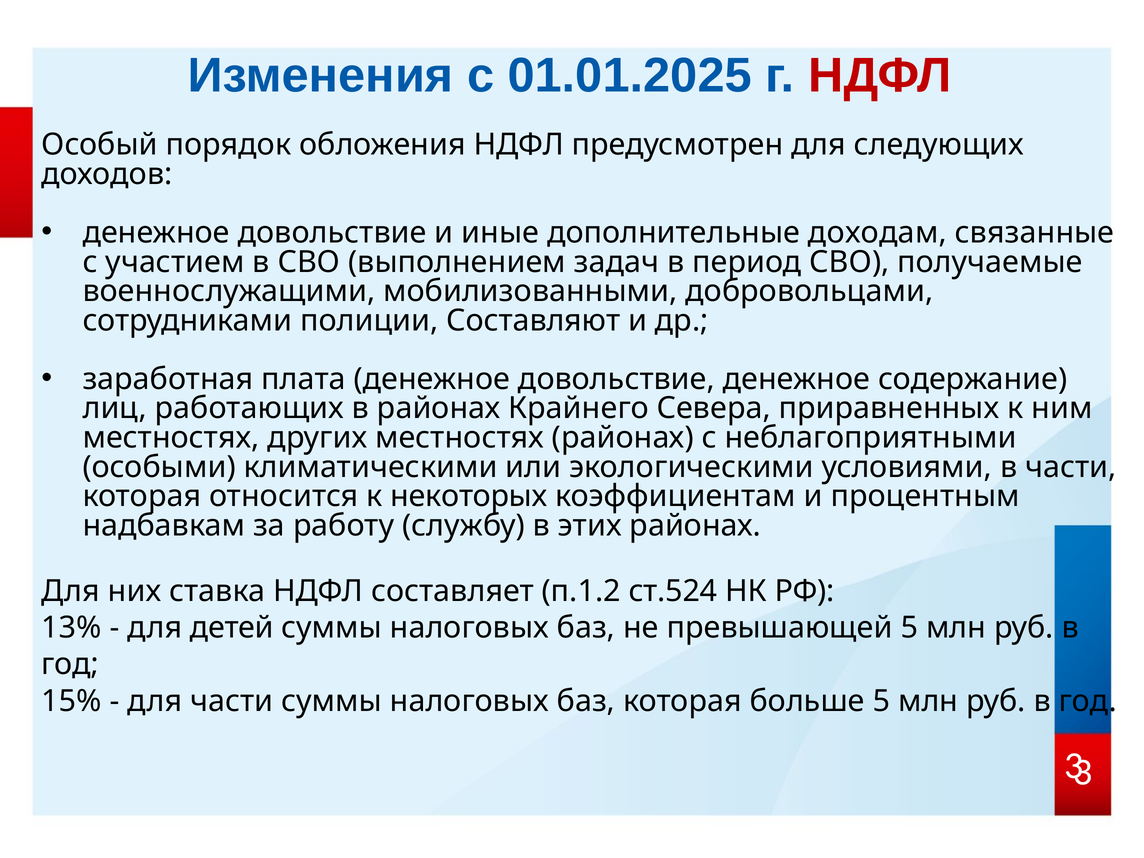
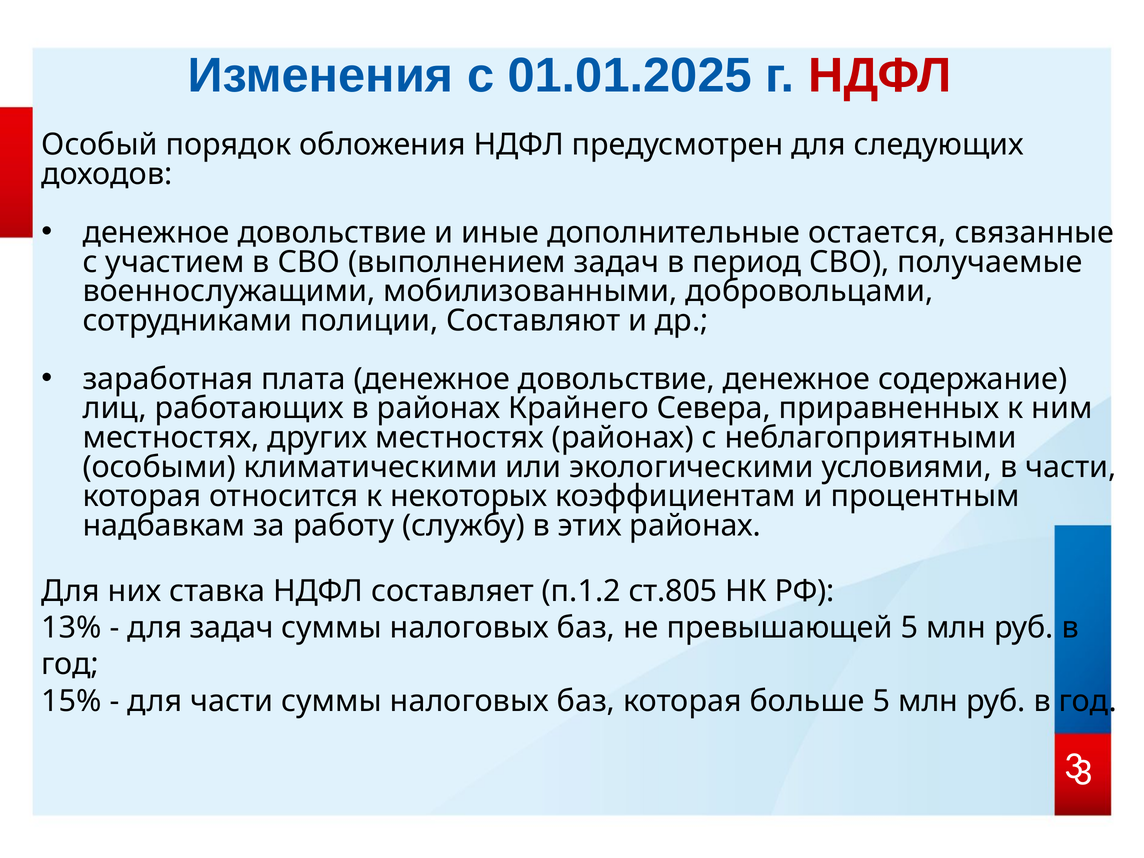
доходам: доходам -> остается
ст.524: ст.524 -> ст.805
для детей: детей -> задач
